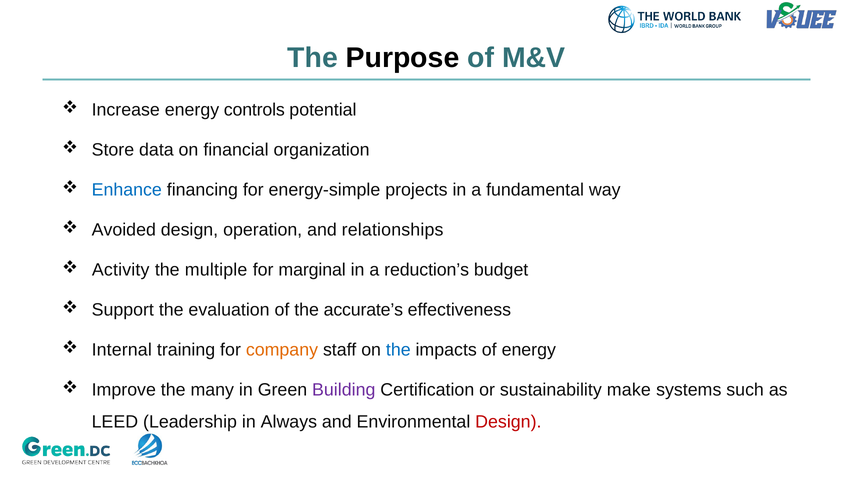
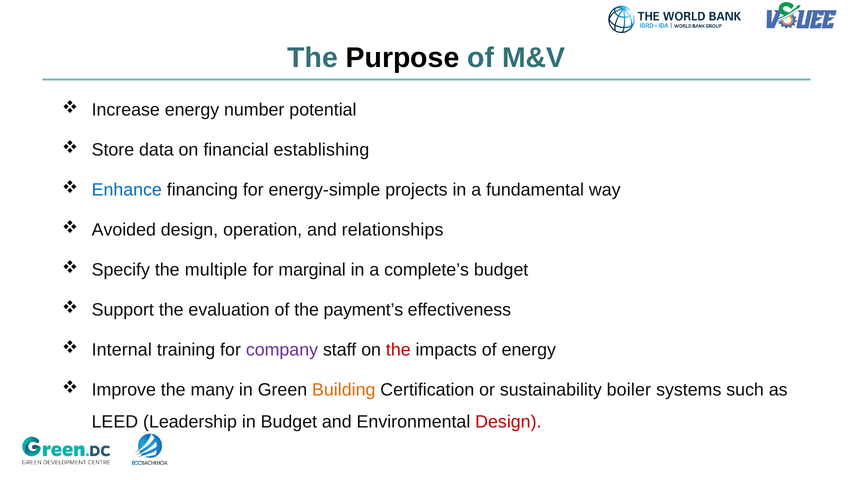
controls: controls -> number
organization: organization -> establishing
Activity: Activity -> Specify
reduction’s: reduction’s -> complete’s
accurate’s: accurate’s -> payment’s
company colour: orange -> purple
the at (398, 350) colour: blue -> red
Building colour: purple -> orange
make: make -> boiler
in Always: Always -> Budget
